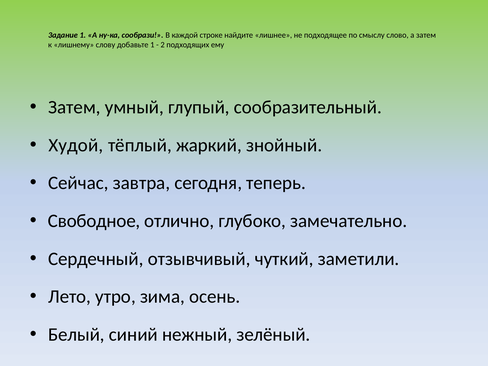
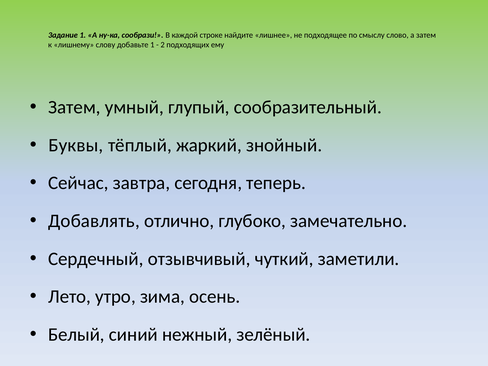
Худой: Худой -> Буквы
Свободное: Свободное -> Добавлять
